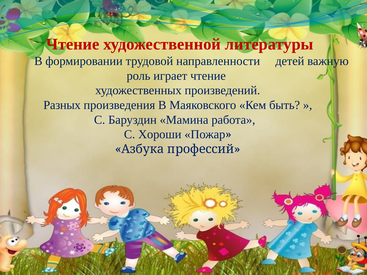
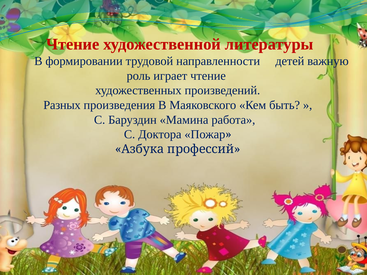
Хороши: Хороши -> Доктора
